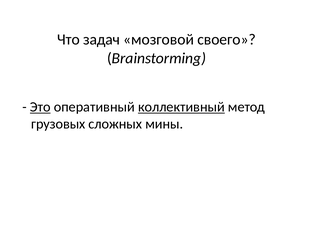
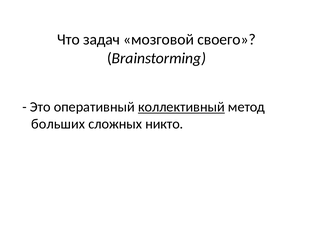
Это underline: present -> none
грузовых: грузовых -> больших
мины: мины -> никто
